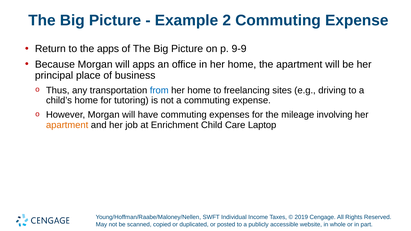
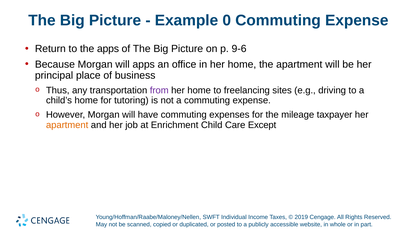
2: 2 -> 0
9-9: 9-9 -> 9-6
from colour: blue -> purple
involving: involving -> taxpayer
Laptop: Laptop -> Except
